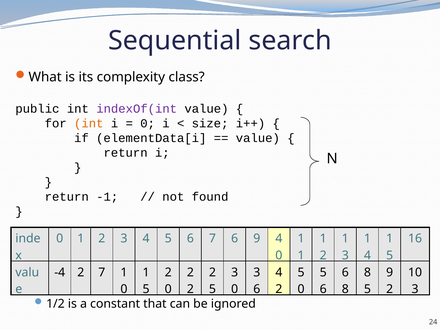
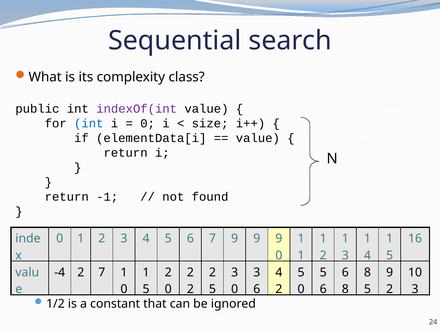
int at (89, 123) colour: orange -> blue
7 6: 6 -> 9
4 at (279, 239): 4 -> 9
